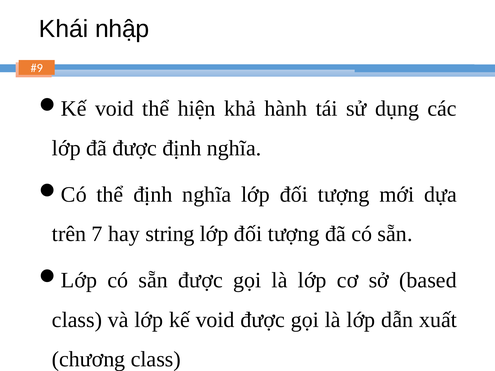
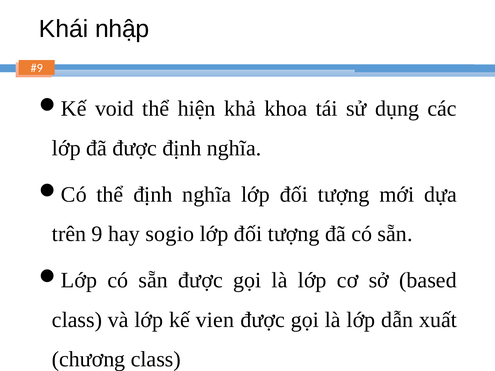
hành: hành -> khoa
trên 7: 7 -> 9
string: string -> sogio
lớp kế void: void -> vien
